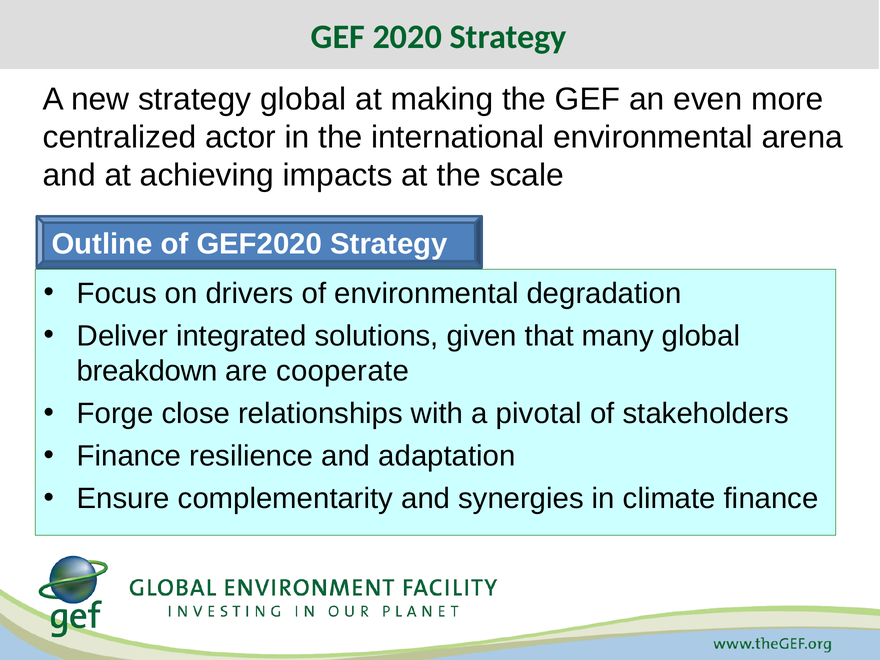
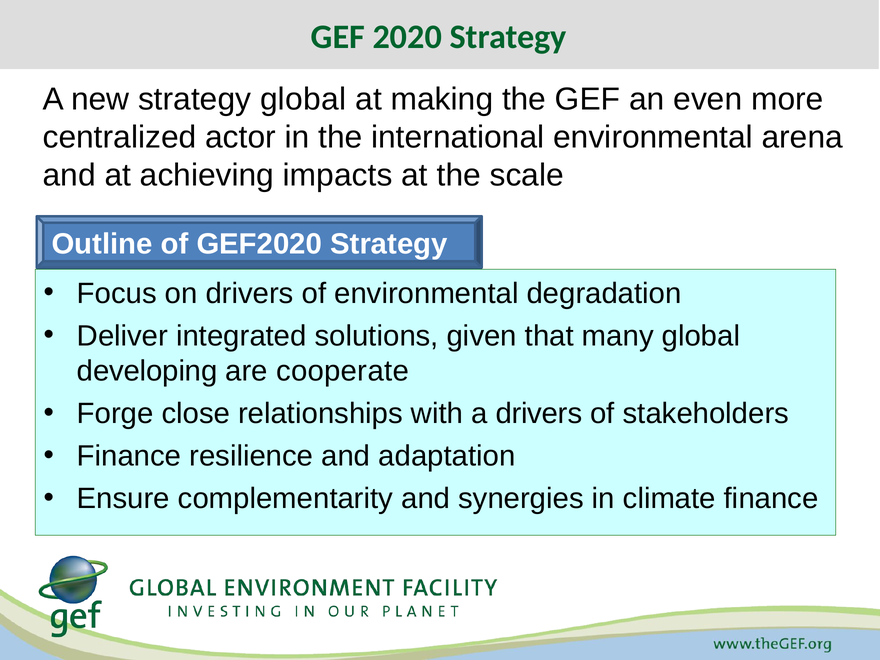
breakdown: breakdown -> developing
a pivotal: pivotal -> drivers
